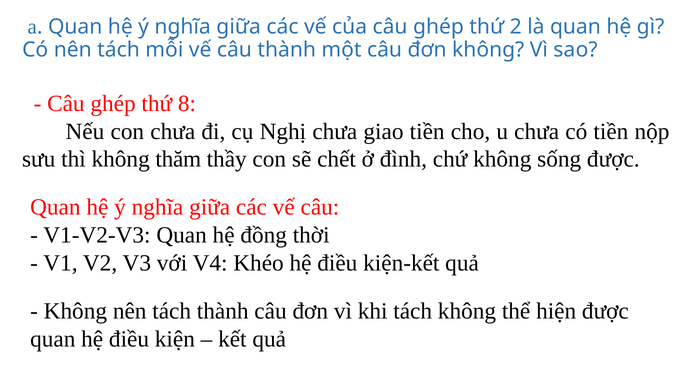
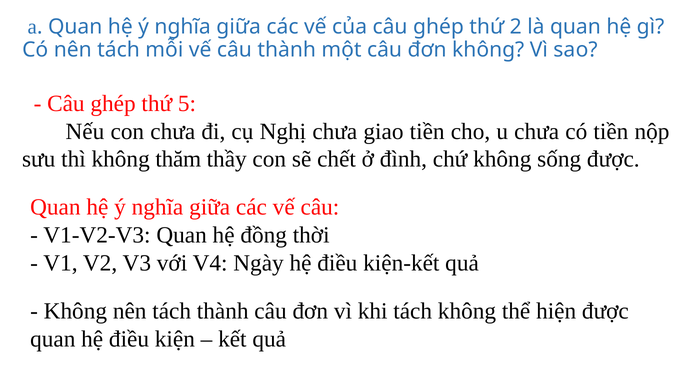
8: 8 -> 5
Khéo: Khéo -> Ngày
